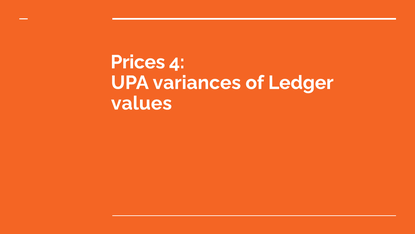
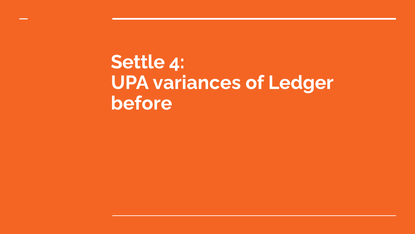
Prices: Prices -> Settle
values: values -> before
